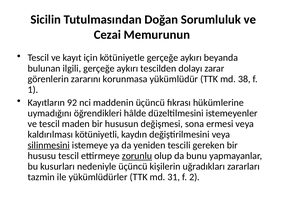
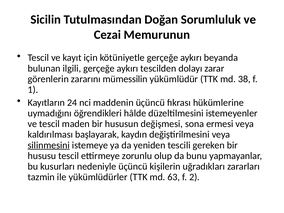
korunmasa: korunmasa -> mümessilin
92: 92 -> 24
kötüniyetli: kötüniyetli -> başlayarak
zorunlu underline: present -> none
31: 31 -> 63
